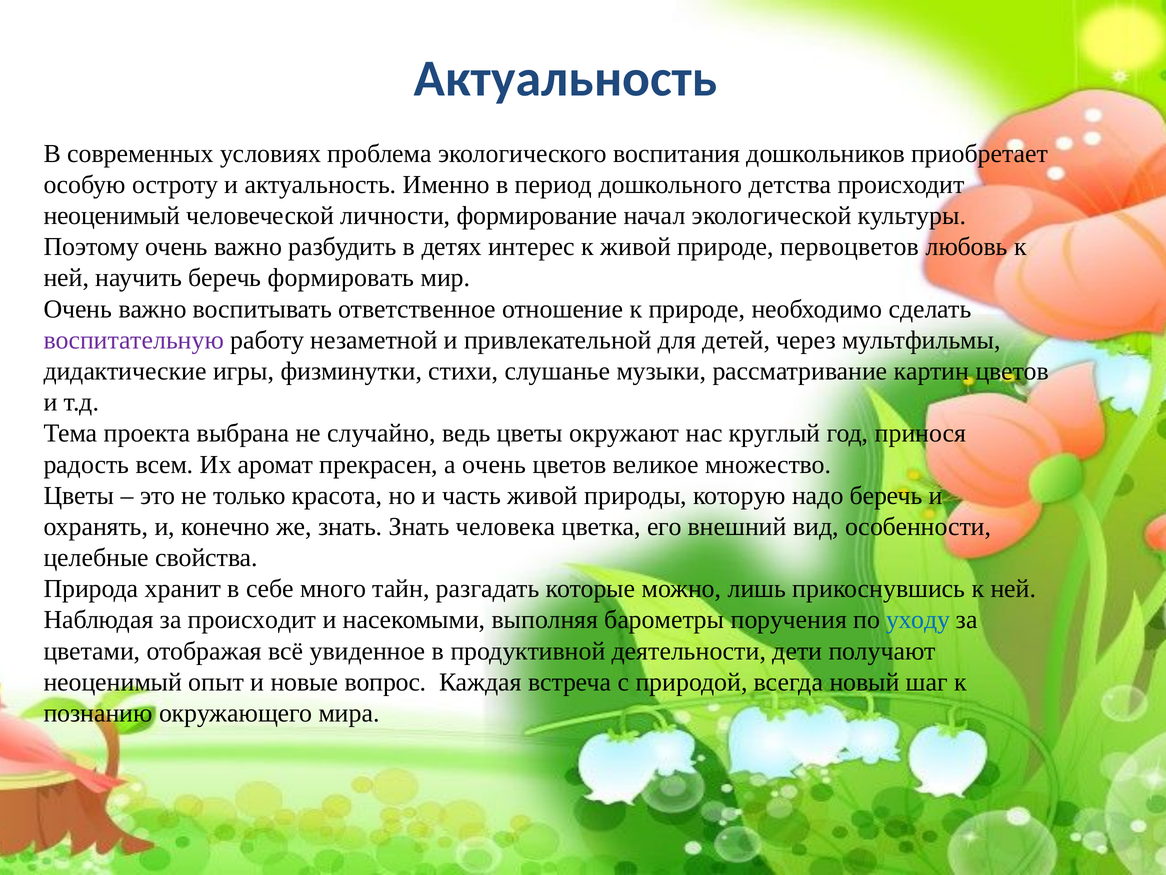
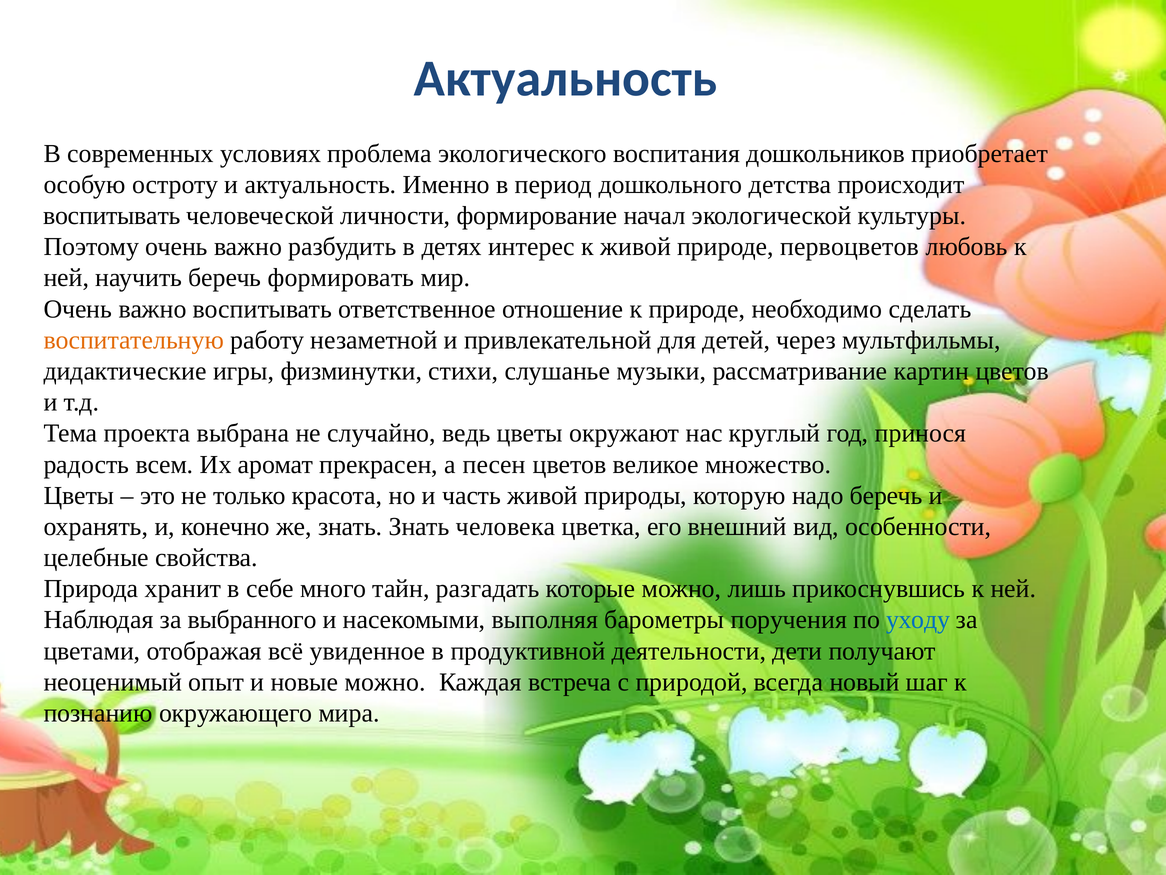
неоценимый at (112, 216): неоценимый -> воспитывать
воспитательную colour: purple -> orange
а очень: очень -> песен
за происходит: происходит -> выбранного
новые вопрос: вопрос -> можно
